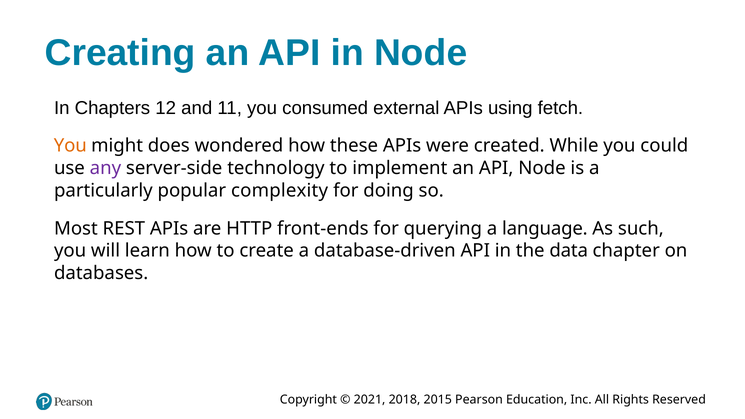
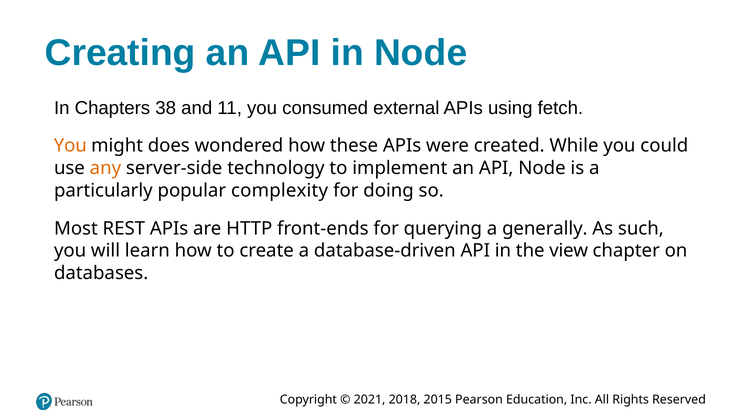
12: 12 -> 38
any colour: purple -> orange
language: language -> generally
data: data -> view
